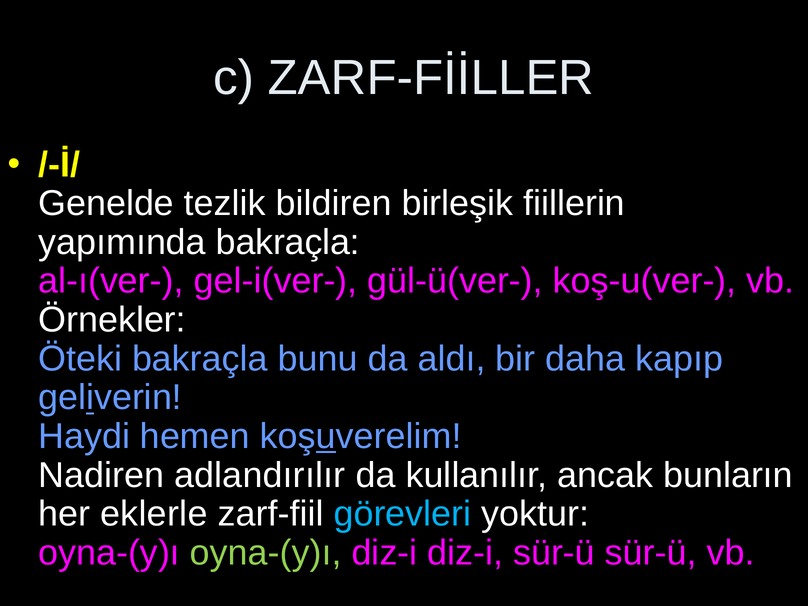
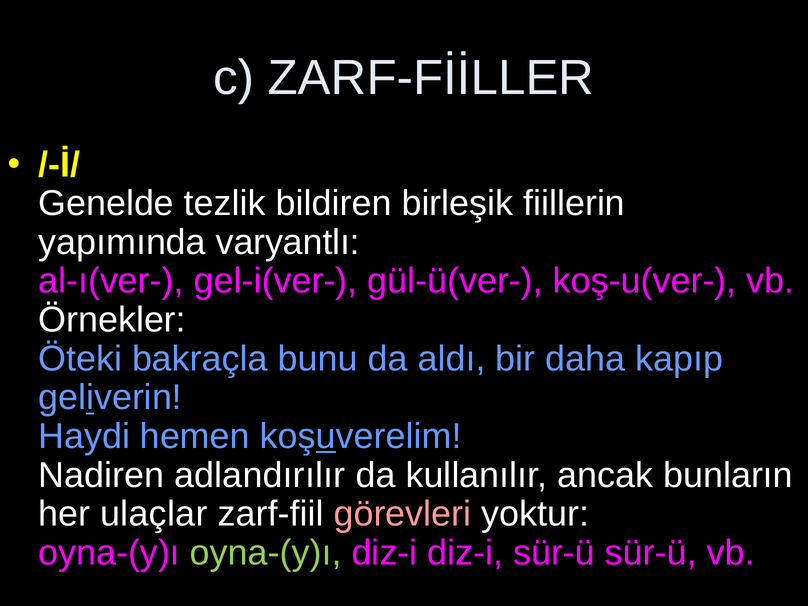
yapımında bakraçla: bakraçla -> varyantlı
eklerle: eklerle -> ulaçlar
görevleri colour: light blue -> pink
